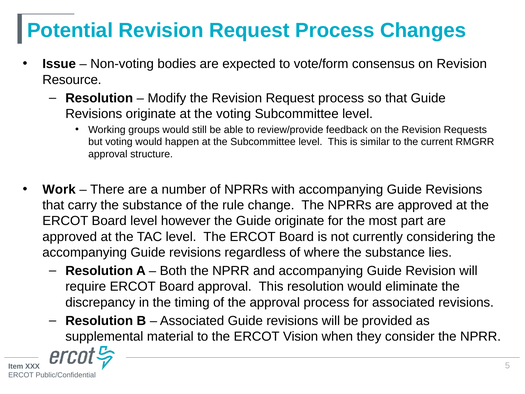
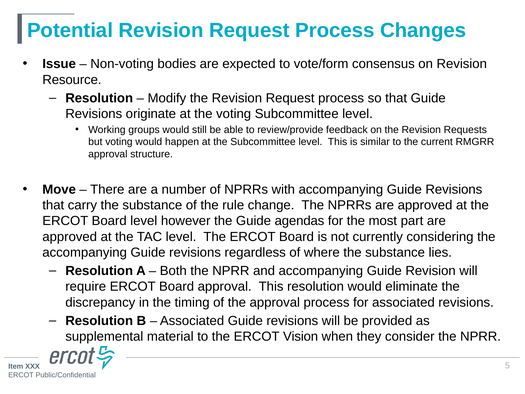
Work: Work -> Move
Guide originate: originate -> agendas
